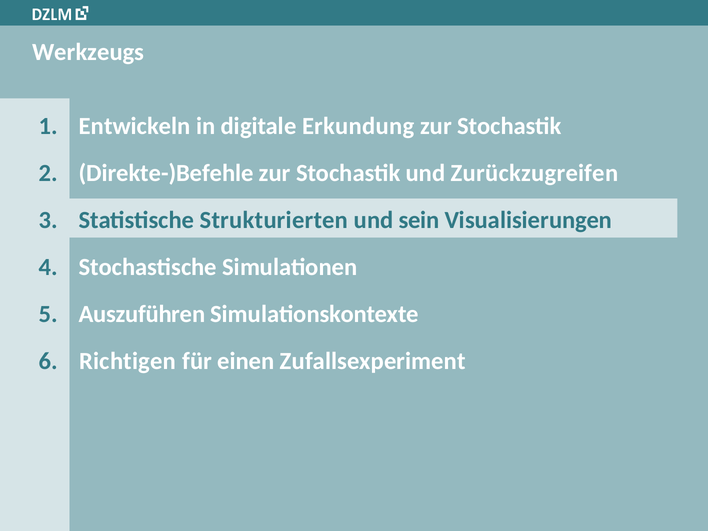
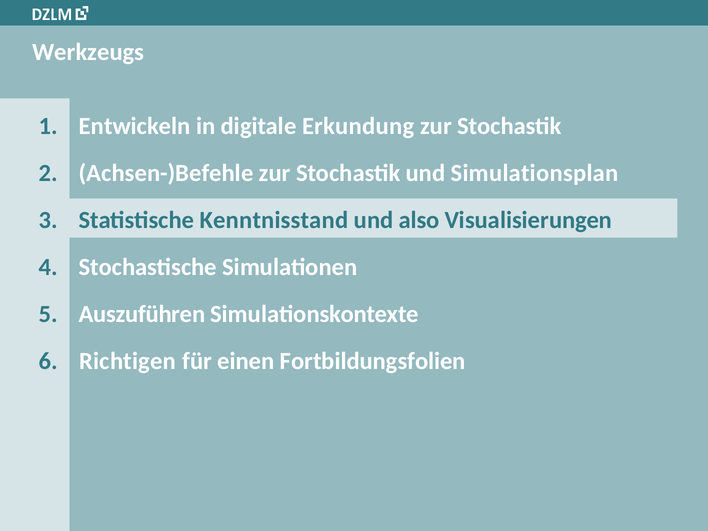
Direkte-)Befehle: Direkte-)Befehle -> Achsen-)Befehle
Zurückzugreifen: Zurückzugreifen -> Simulationsplan
Strukturierten: Strukturierten -> Kenntnisstand
sein: sein -> also
Zufallsexperiment: Zufallsexperiment -> Fortbildungsfolien
